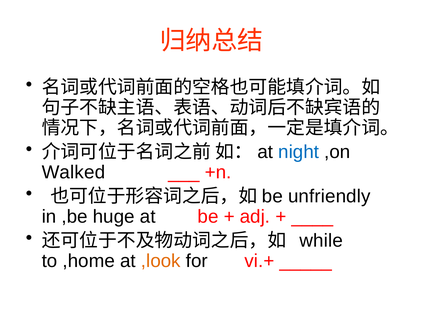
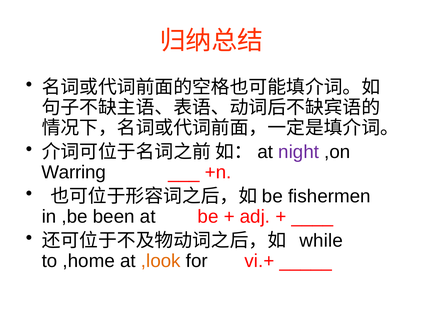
night colour: blue -> purple
Walked: Walked -> Warring
unfriendly: unfriendly -> fishermen
huge: huge -> been
